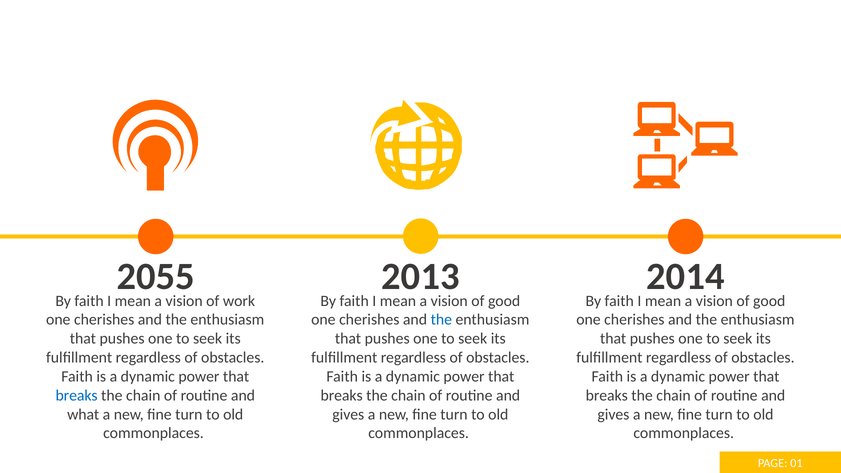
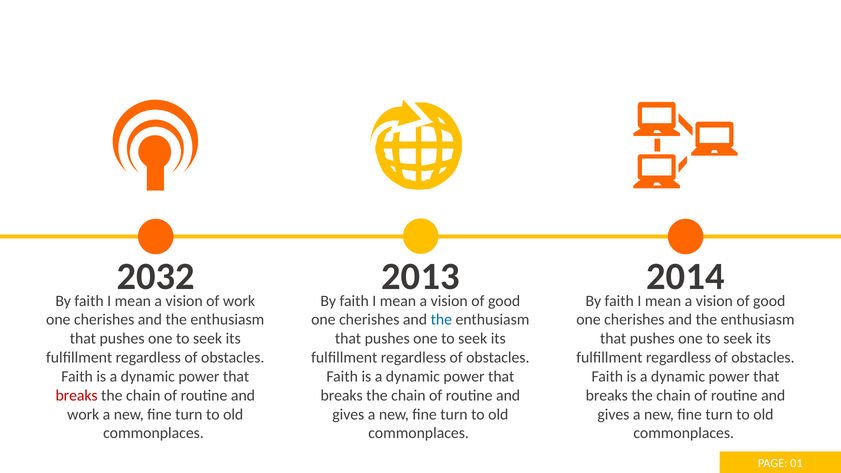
2055: 2055 -> 2032
breaks at (77, 395) colour: blue -> red
what at (83, 414): what -> work
